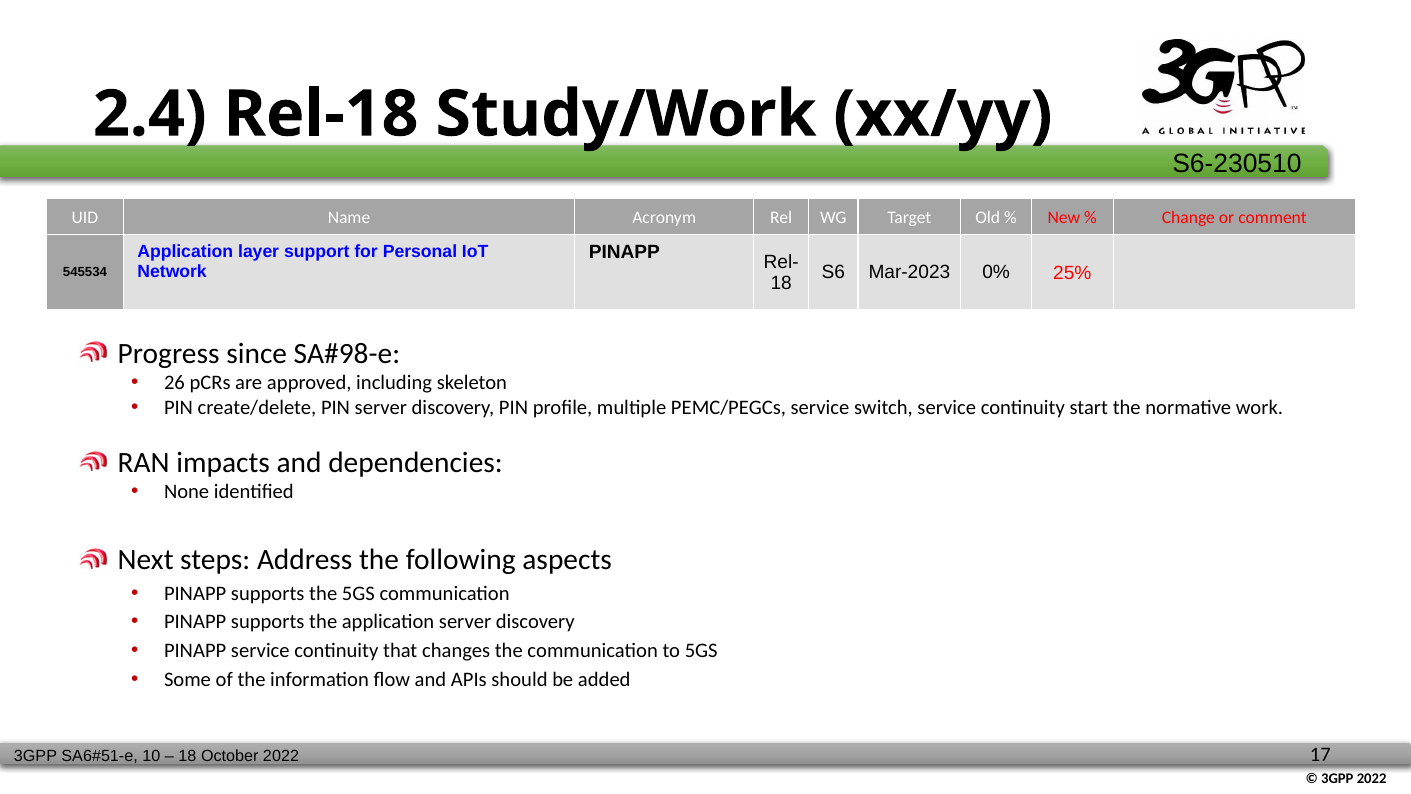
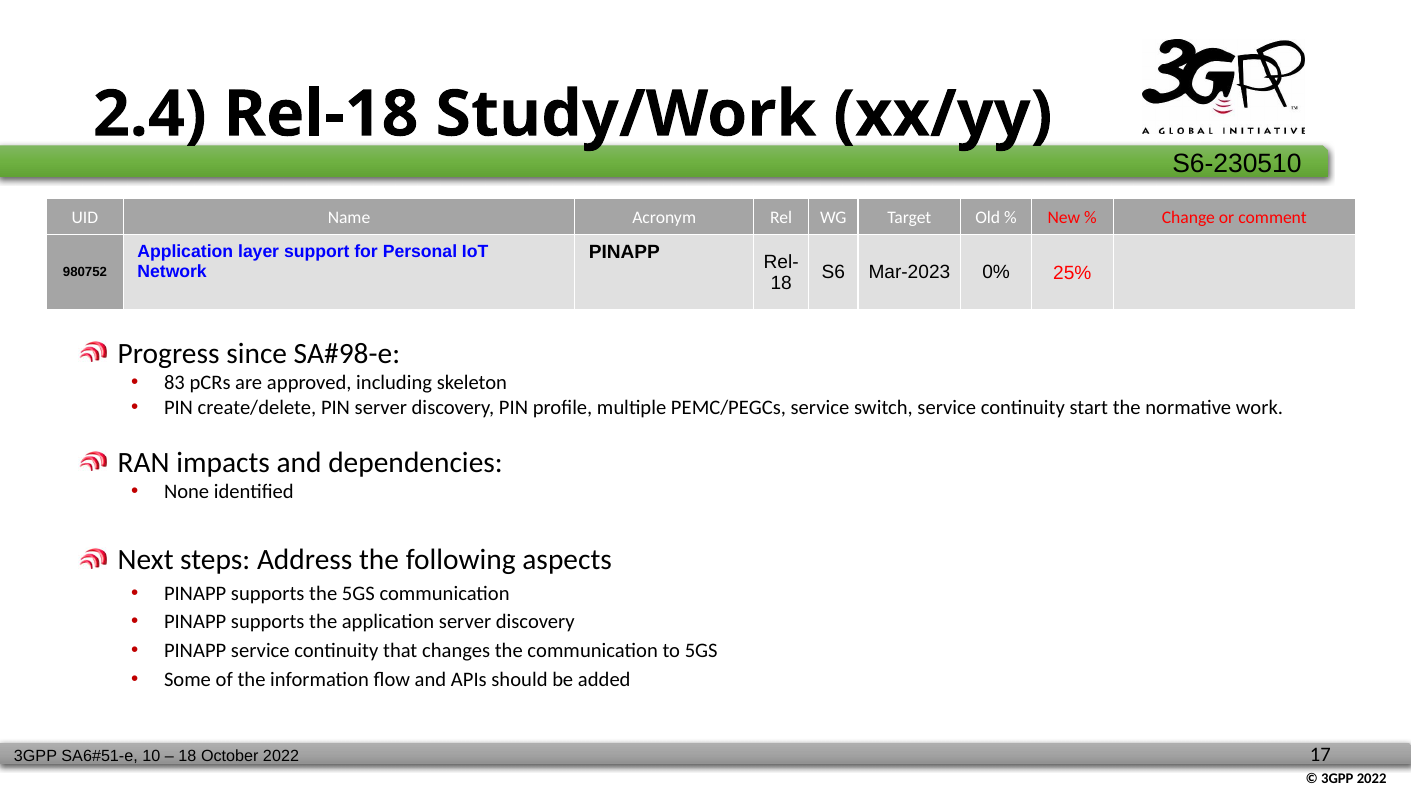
545534: 545534 -> 980752
26: 26 -> 83
